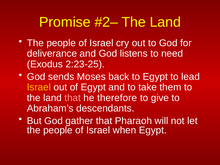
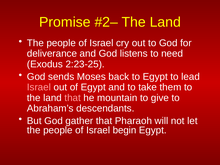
Israel at (39, 87) colour: yellow -> pink
therefore: therefore -> mountain
when: when -> begin
